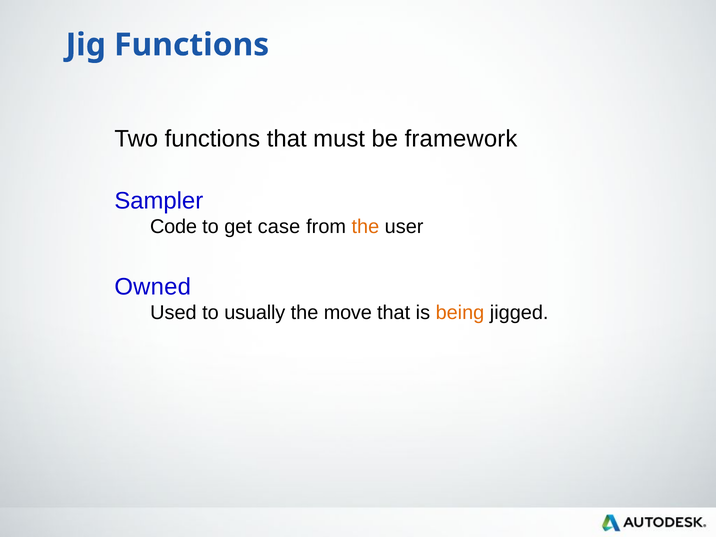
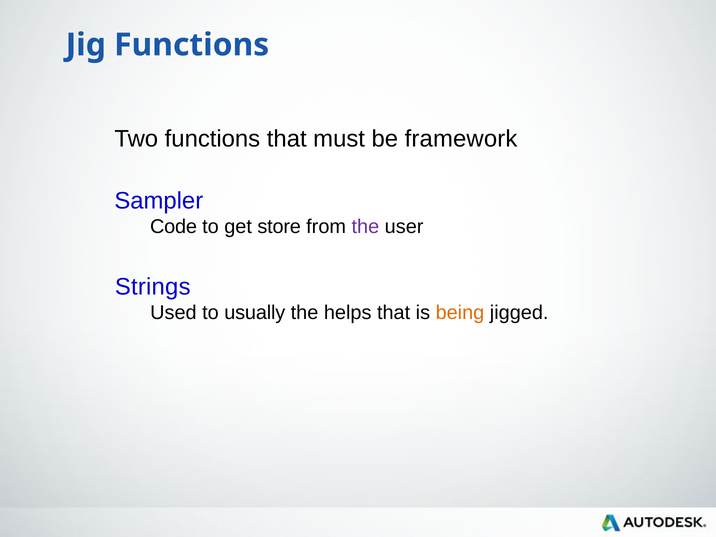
case: case -> store
the at (365, 227) colour: orange -> purple
Owned: Owned -> Strings
move: move -> helps
